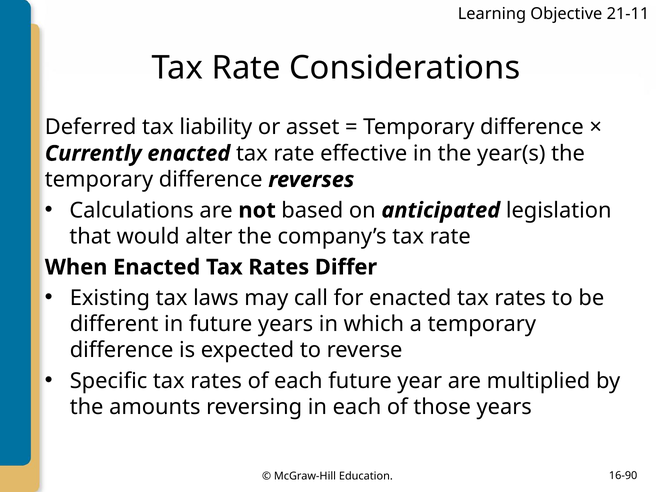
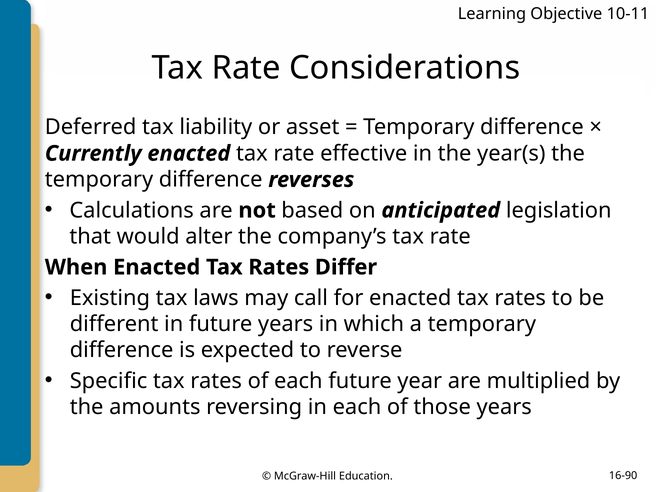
21-11: 21-11 -> 10-11
